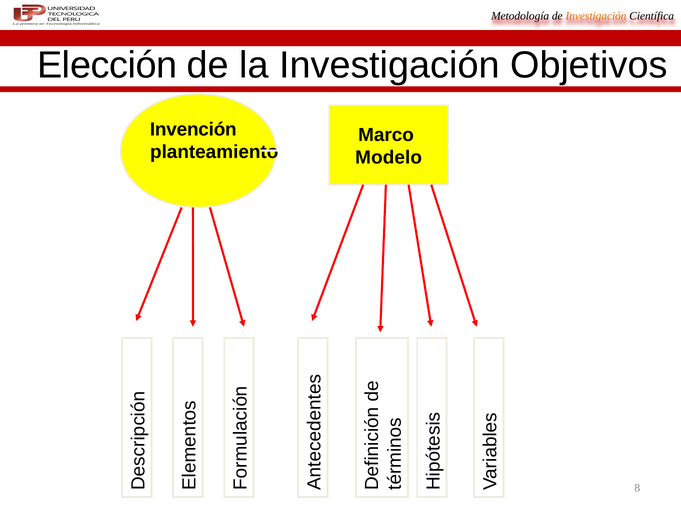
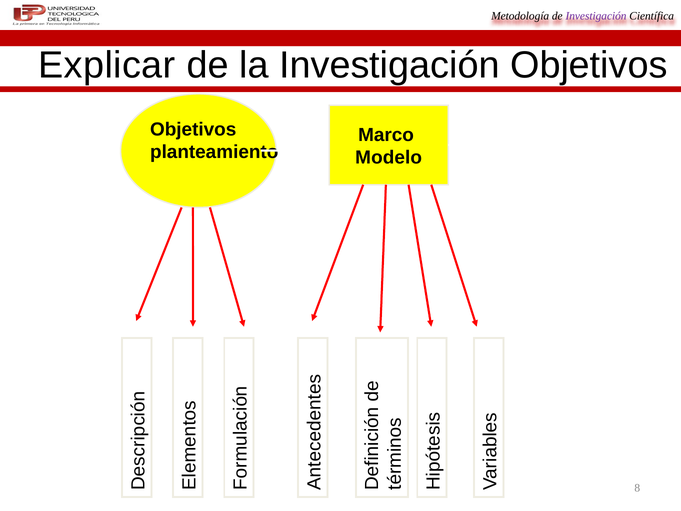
Investigación at (596, 16) colour: orange -> purple
Elección: Elección -> Explicar
Invención at (193, 129): Invención -> Objetivos
